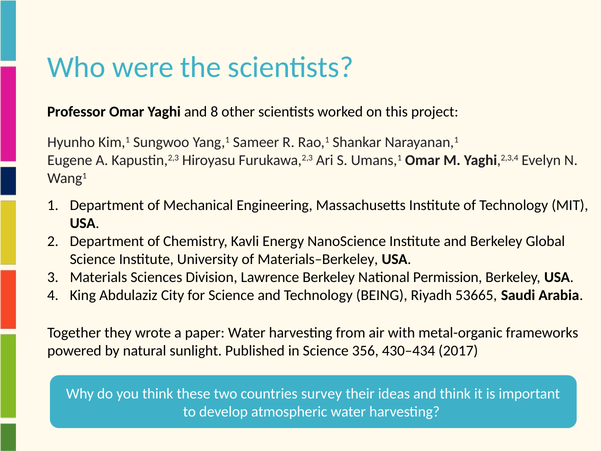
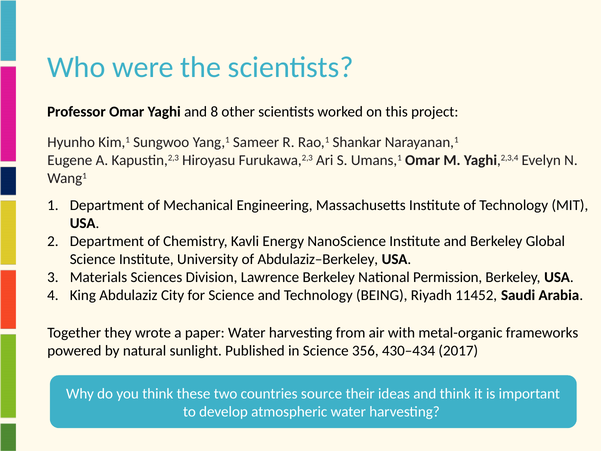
Materials–Berkeley: Materials–Berkeley -> Abdulaziz–Berkeley
53665: 53665 -> 11452
survey: survey -> source
